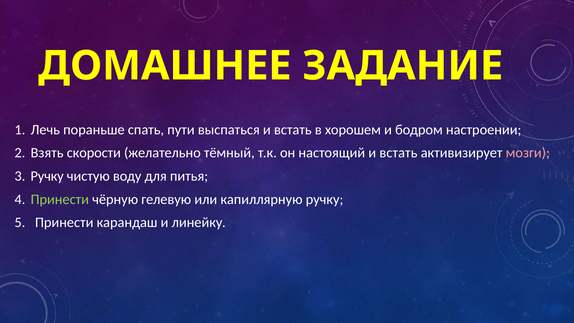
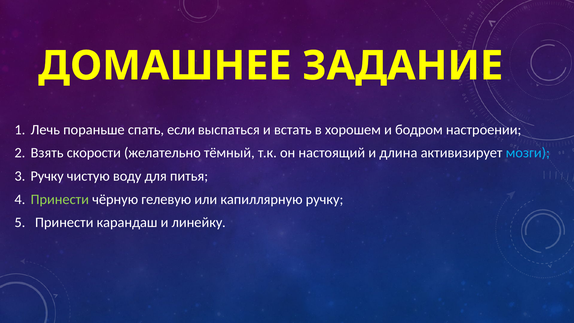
пути: пути -> если
настоящий и встать: встать -> длина
мозги colour: pink -> light blue
